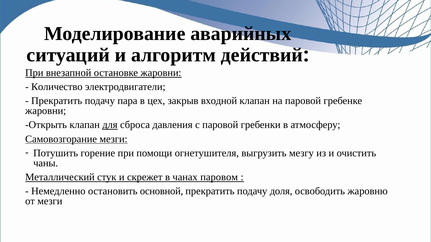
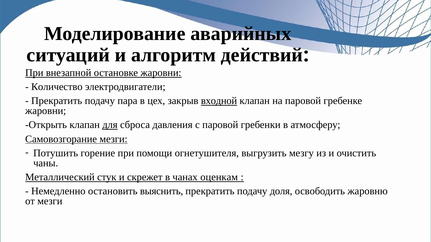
входной underline: none -> present
паровом: паровом -> оценкам
основной: основной -> выяснить
